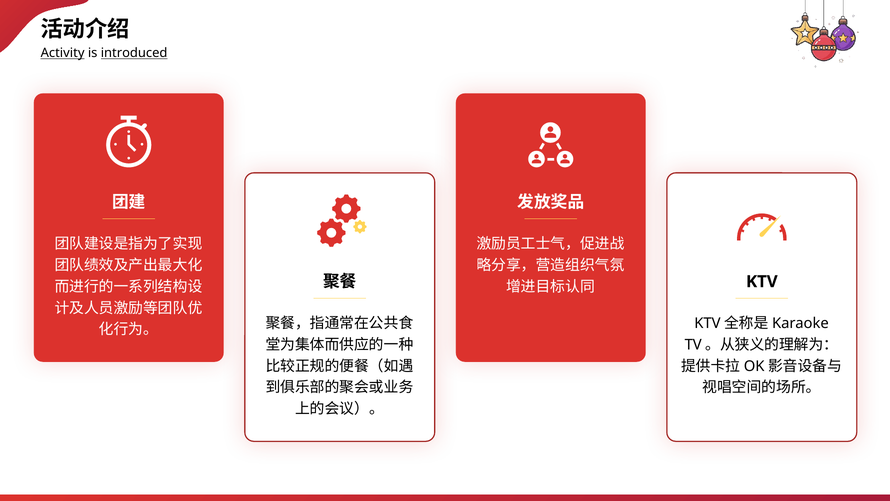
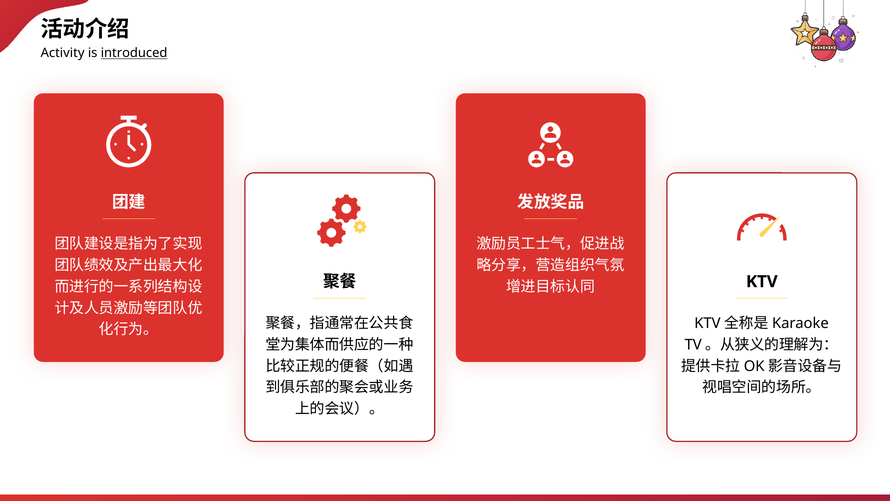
Activity underline: present -> none
